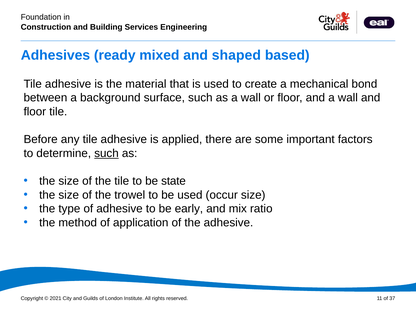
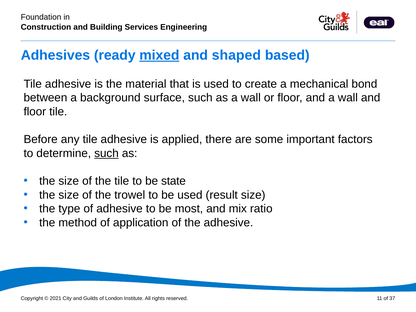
mixed underline: none -> present
occur: occur -> result
early: early -> most
